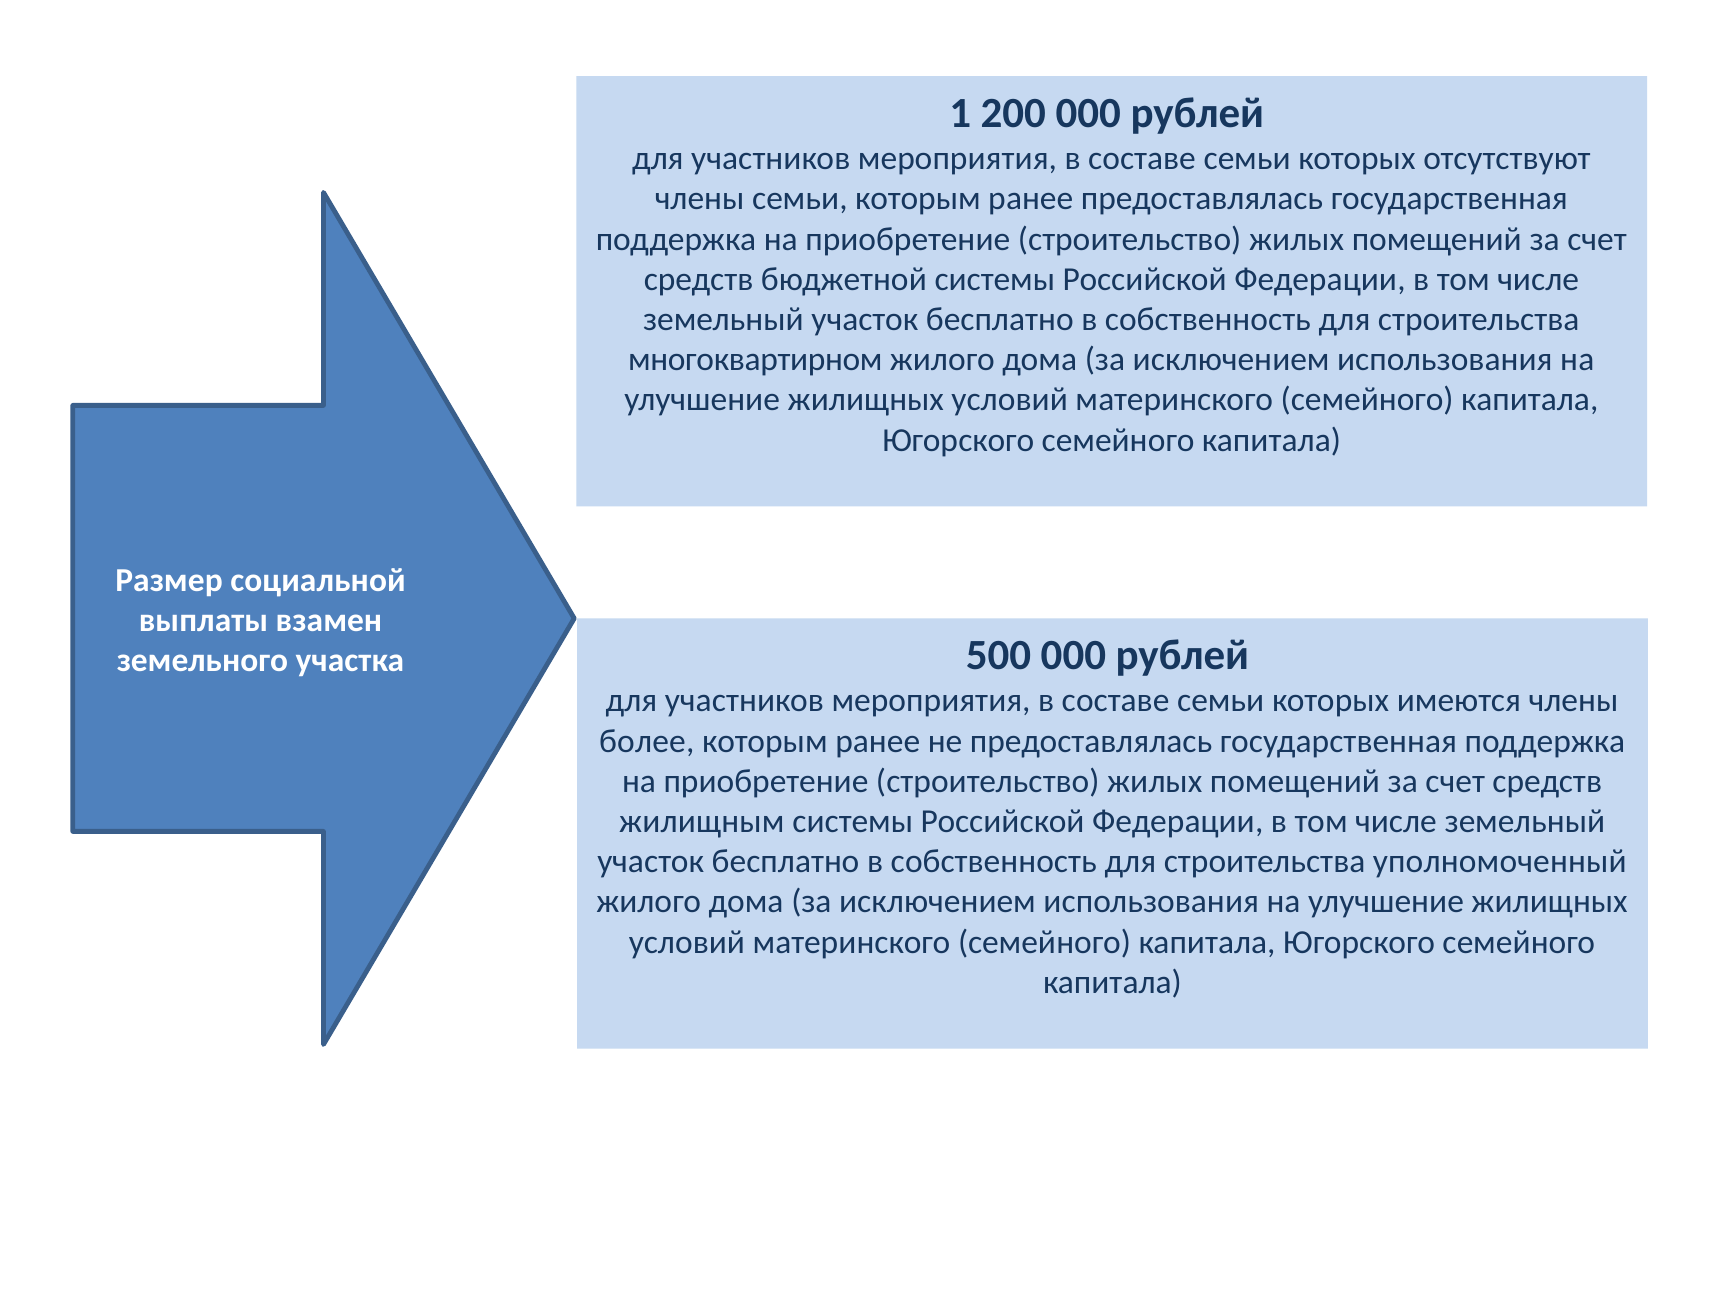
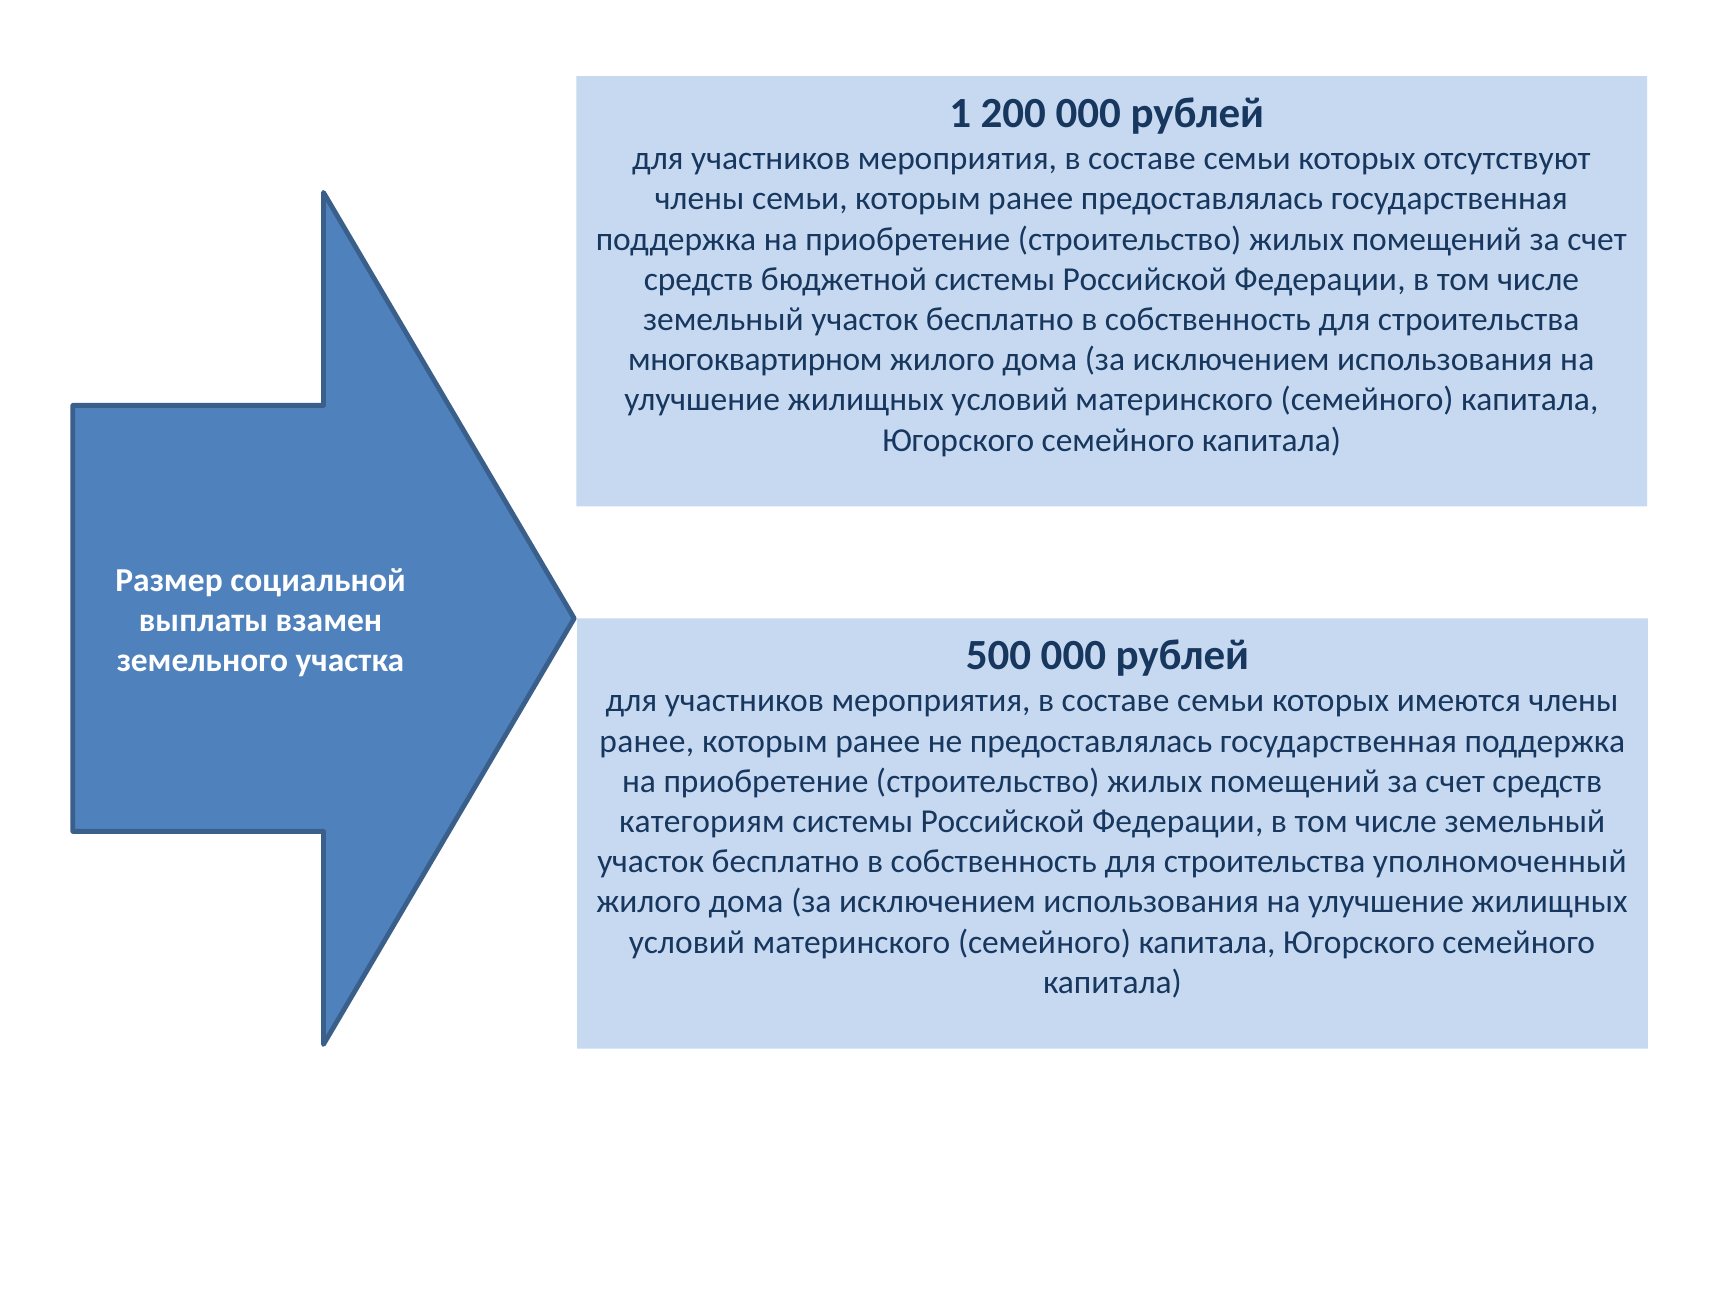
более at (647, 741): более -> ранее
жилищным: жилищным -> категориям
